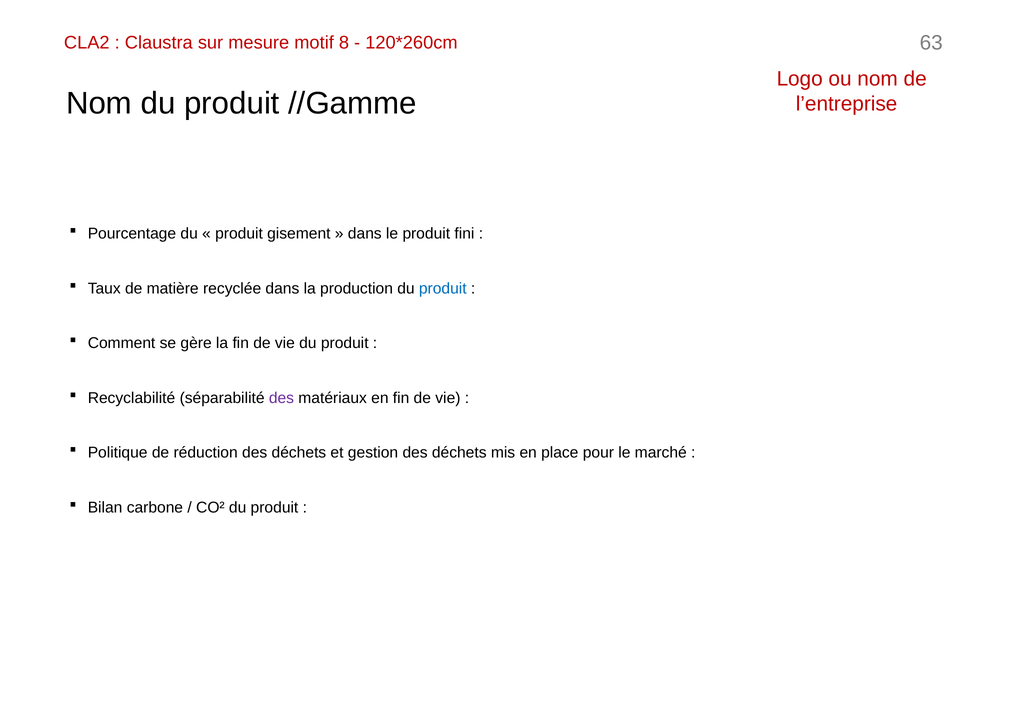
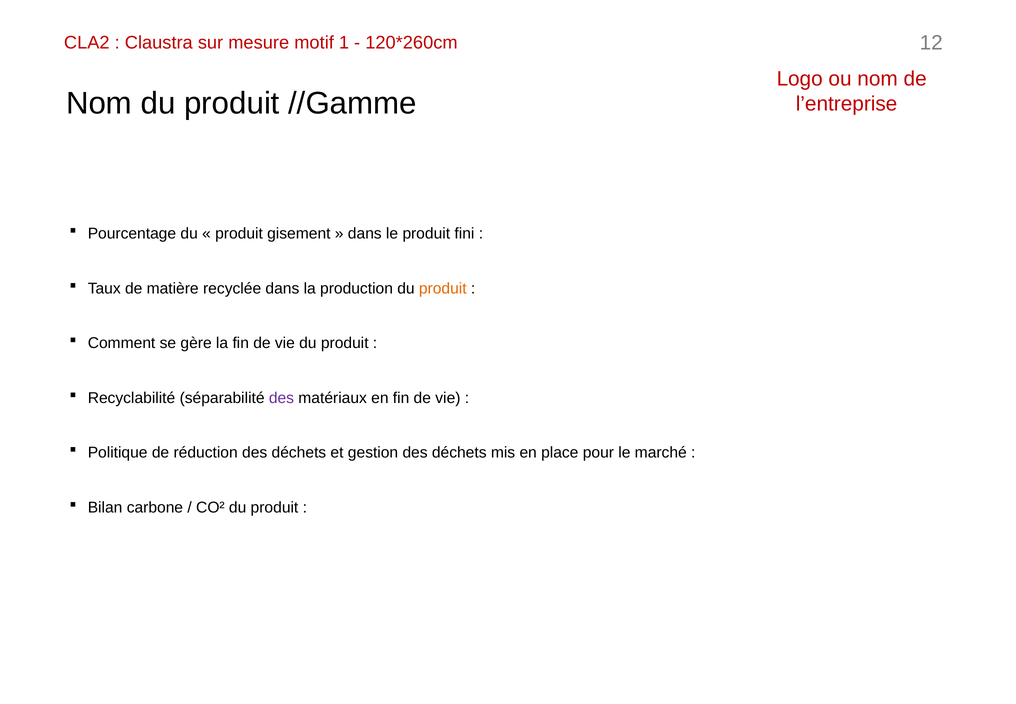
8: 8 -> 1
63: 63 -> 12
produit at (443, 288) colour: blue -> orange
